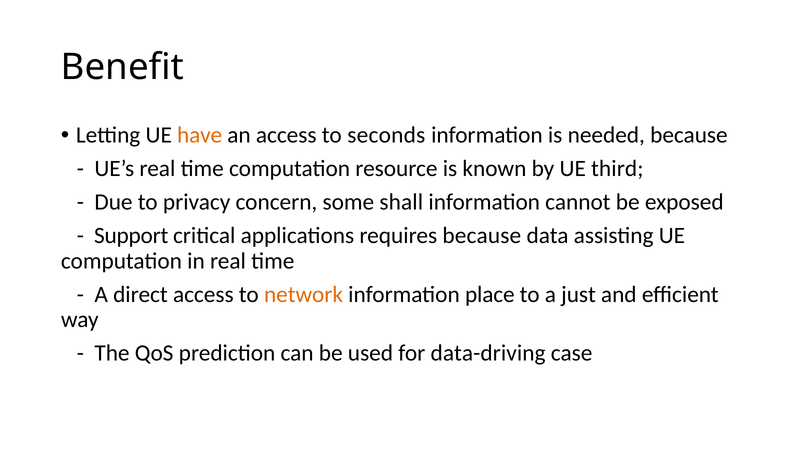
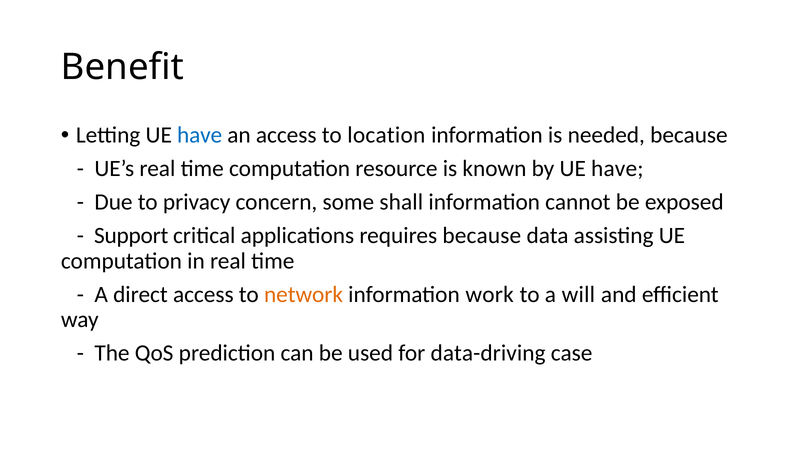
have at (200, 135) colour: orange -> blue
seconds: seconds -> location
by UE third: third -> have
place: place -> work
just: just -> will
